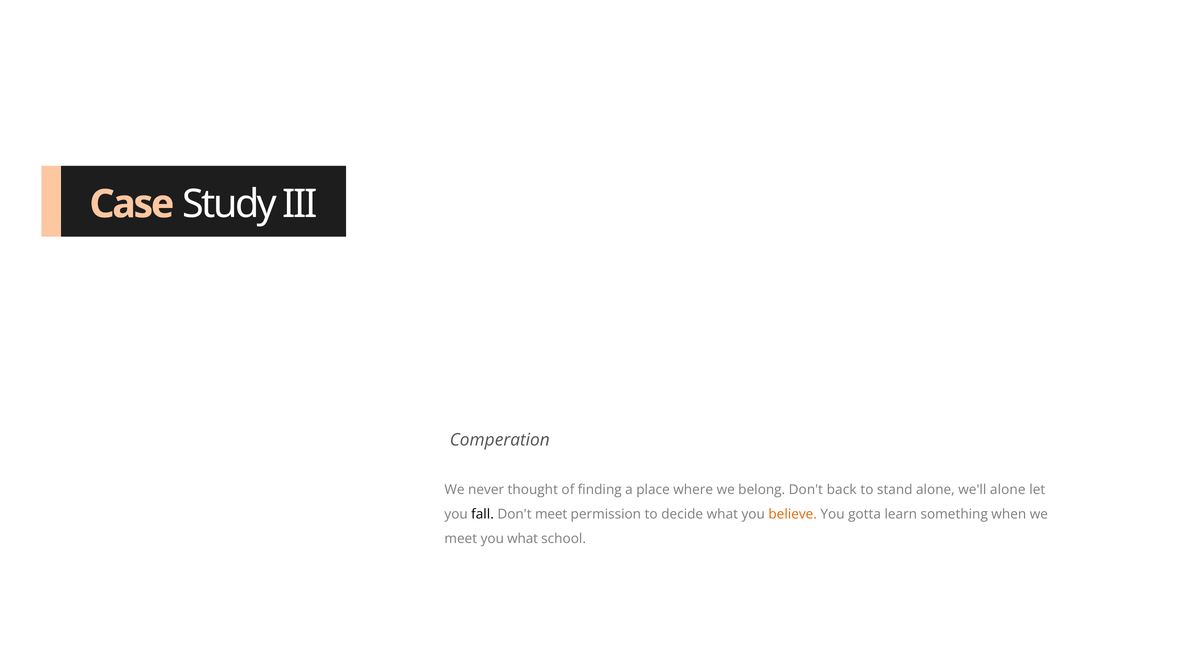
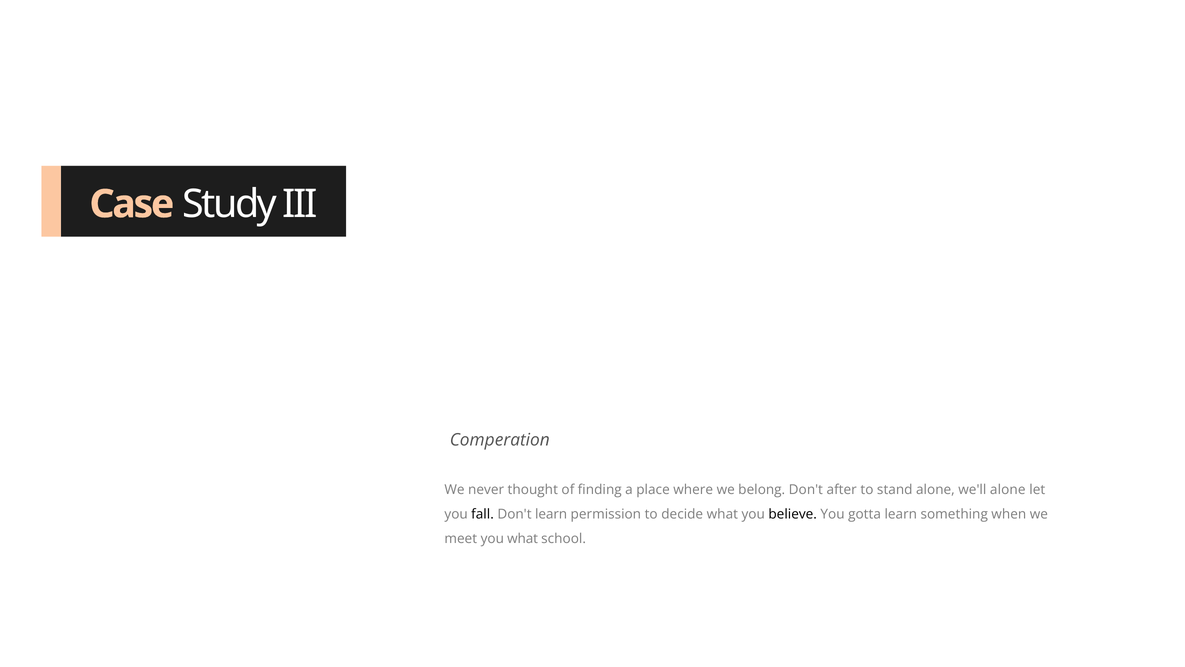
back: back -> after
Don't meet: meet -> learn
believe colour: orange -> black
